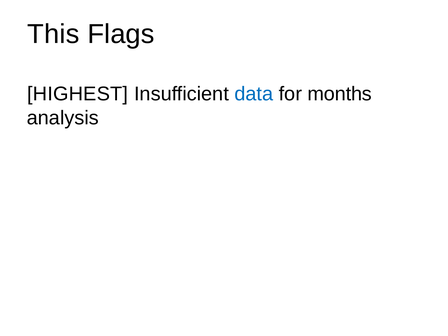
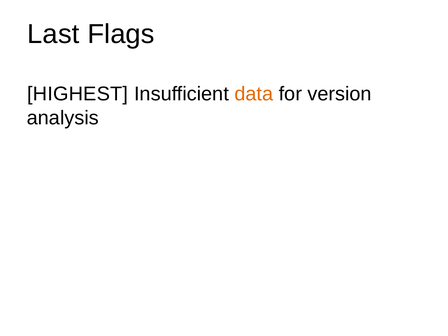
This: This -> Last
data colour: blue -> orange
months: months -> version
